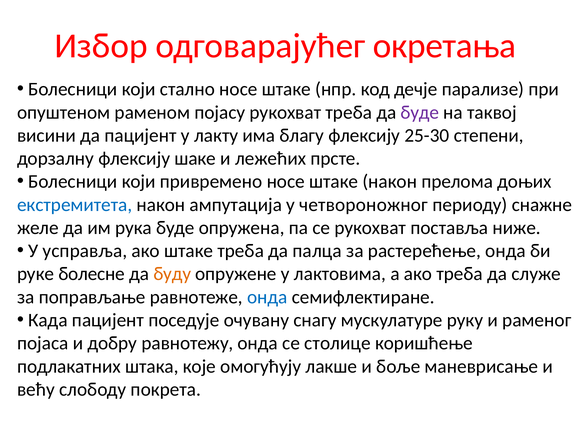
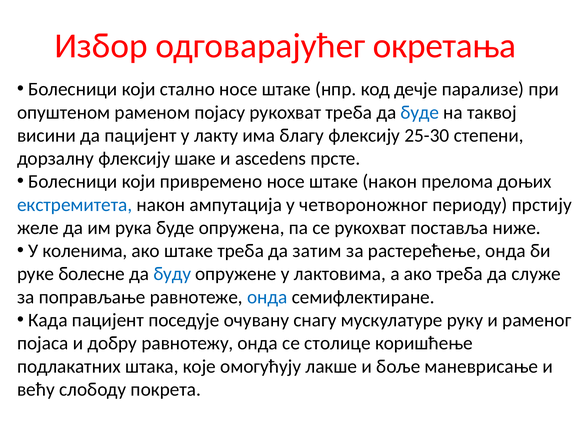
буде at (420, 112) colour: purple -> blue
лежећих: лежећих -> ascedens
снажне: снажне -> прстију
усправља: усправља -> коленима
палца: палца -> затим
буду colour: orange -> blue
